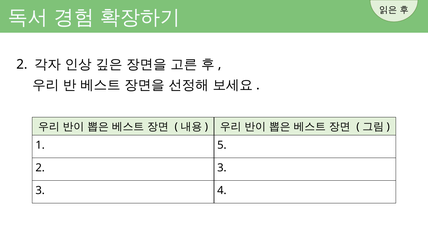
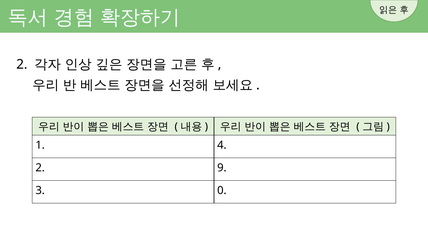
5: 5 -> 4
2 3: 3 -> 9
4: 4 -> 0
